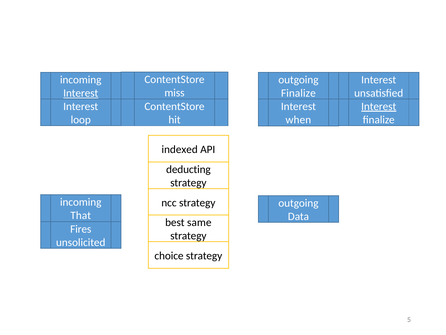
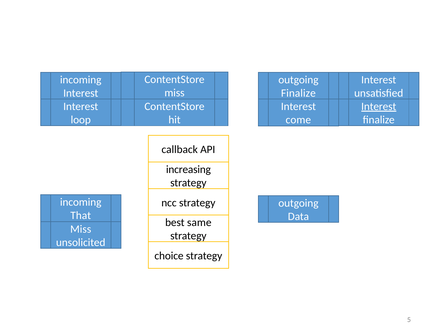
Interest at (81, 93) underline: present -> none
when: when -> come
indexed: indexed -> callback
deducting: deducting -> increasing
Fires at (81, 229): Fires -> Miss
